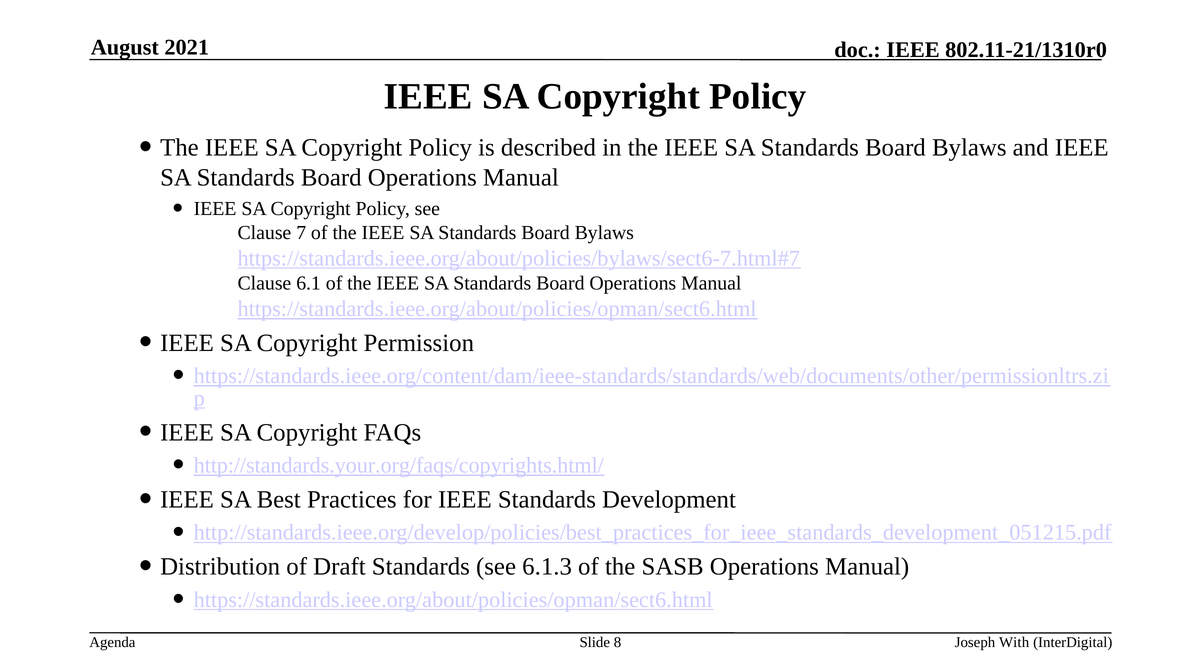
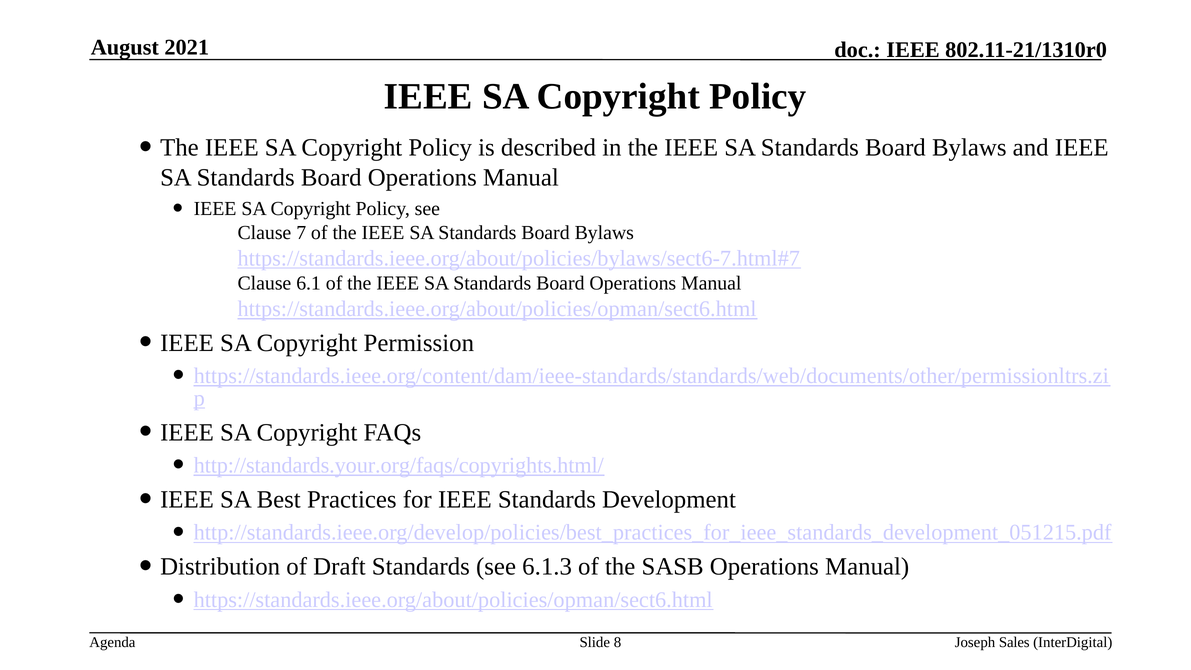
With: With -> Sales
